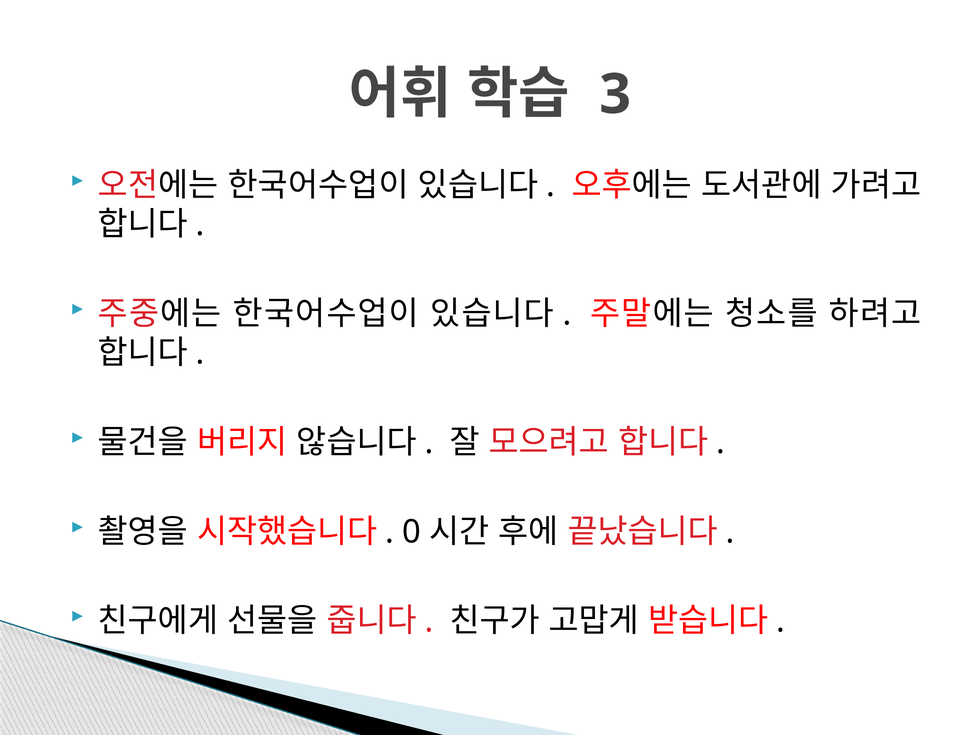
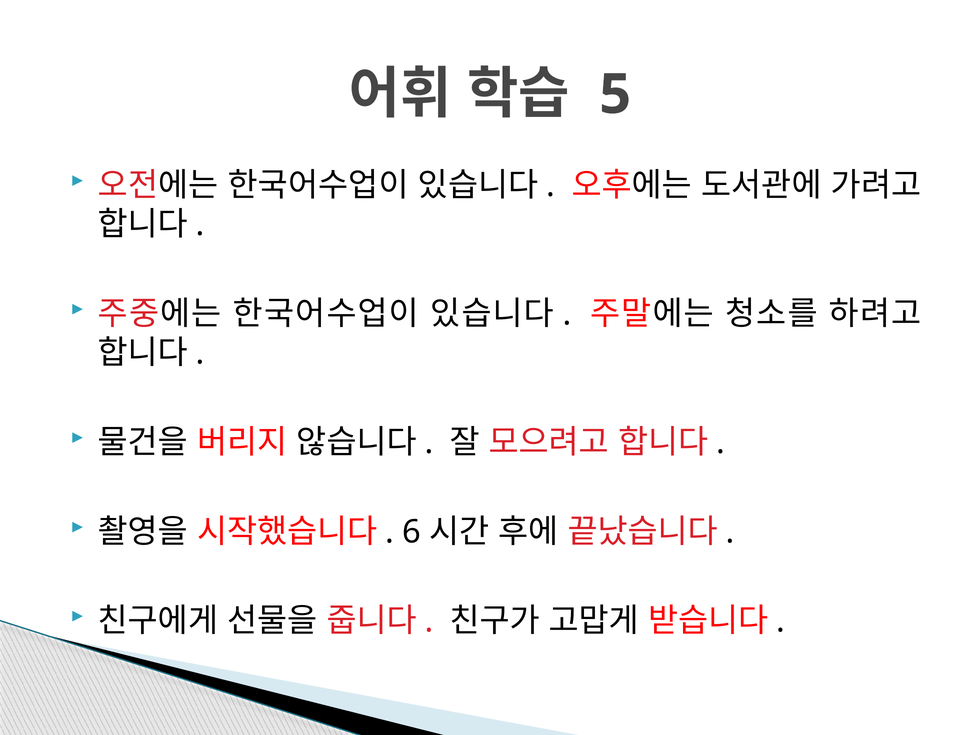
3: 3 -> 5
0: 0 -> 6
